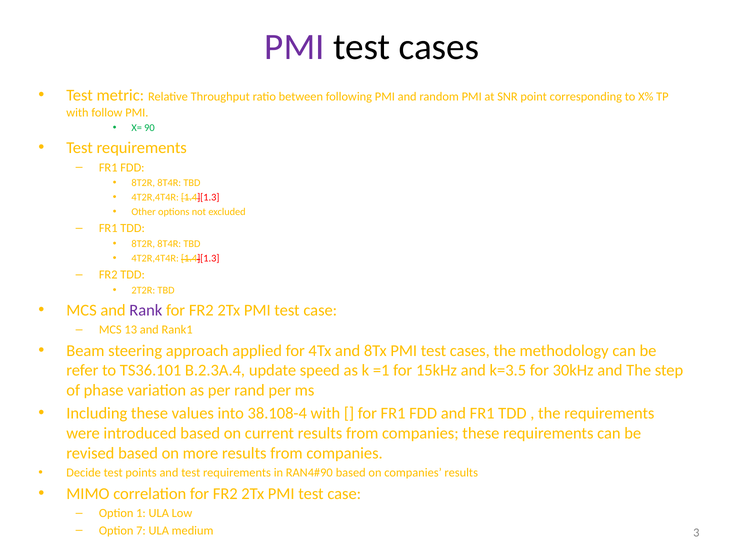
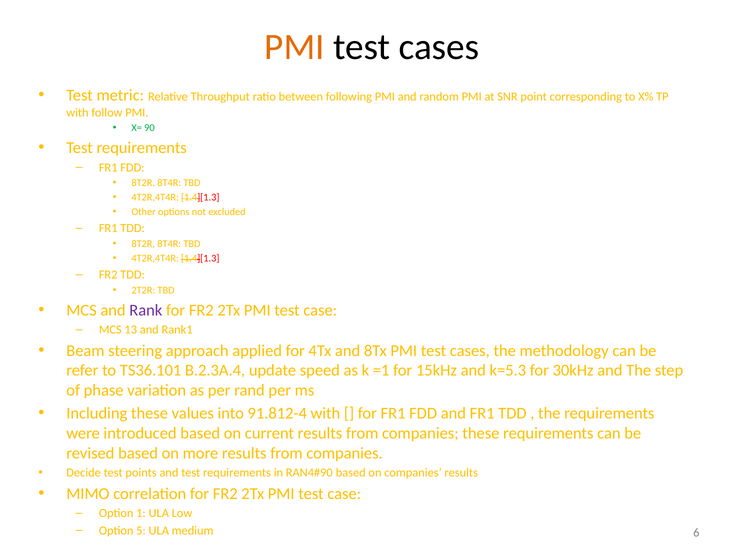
PMI at (295, 47) colour: purple -> orange
k=3.5: k=3.5 -> k=5.3
38.108-4: 38.108-4 -> 91.812-4
7: 7 -> 5
3: 3 -> 6
